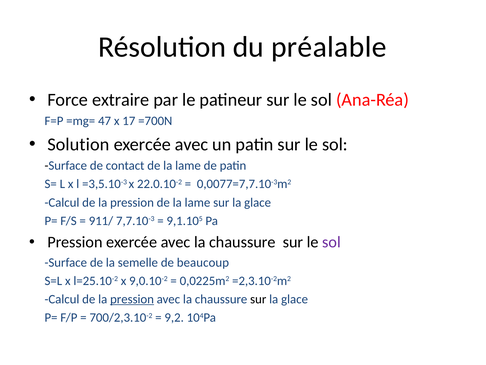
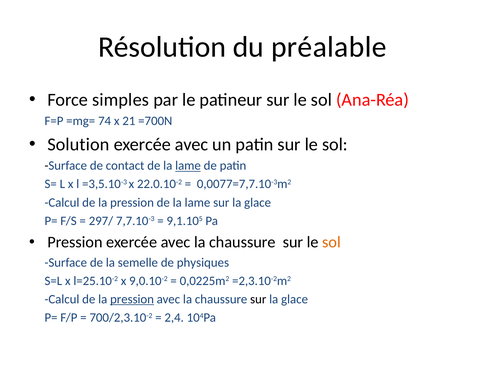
extraire: extraire -> simples
47: 47 -> 74
17: 17 -> 21
lame at (188, 165) underline: none -> present
911/: 911/ -> 297/
sol at (332, 242) colour: purple -> orange
beaucoup: beaucoup -> physiques
9,2: 9,2 -> 2,4
